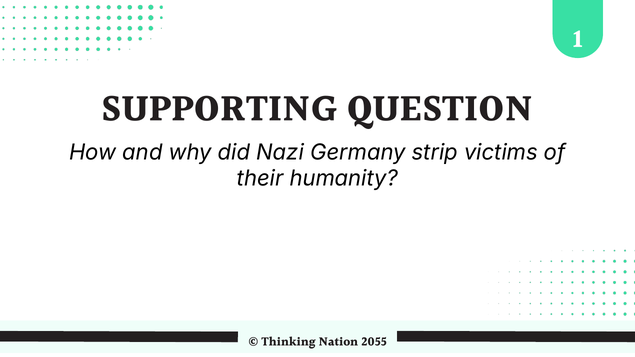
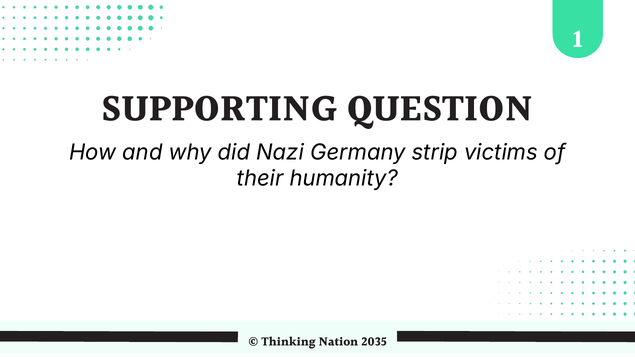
2055: 2055 -> 2035
